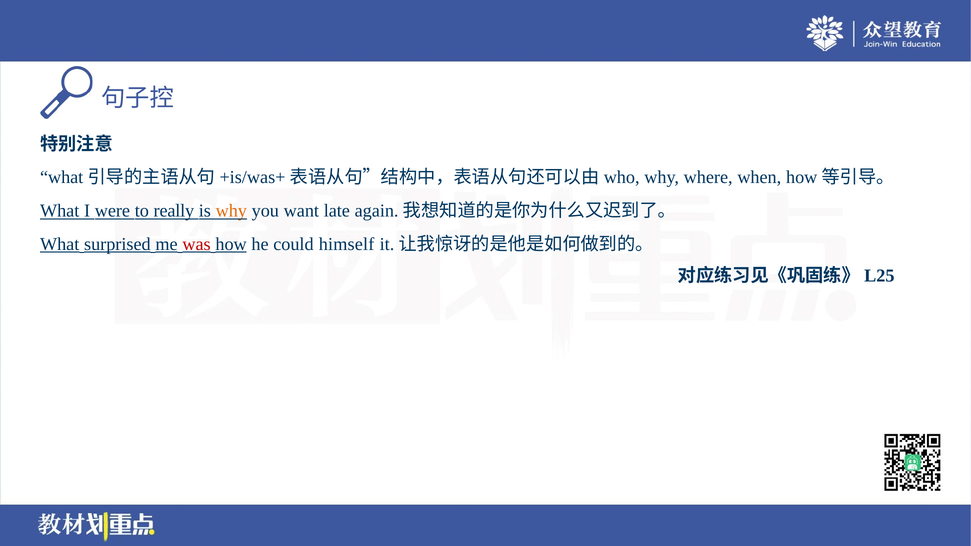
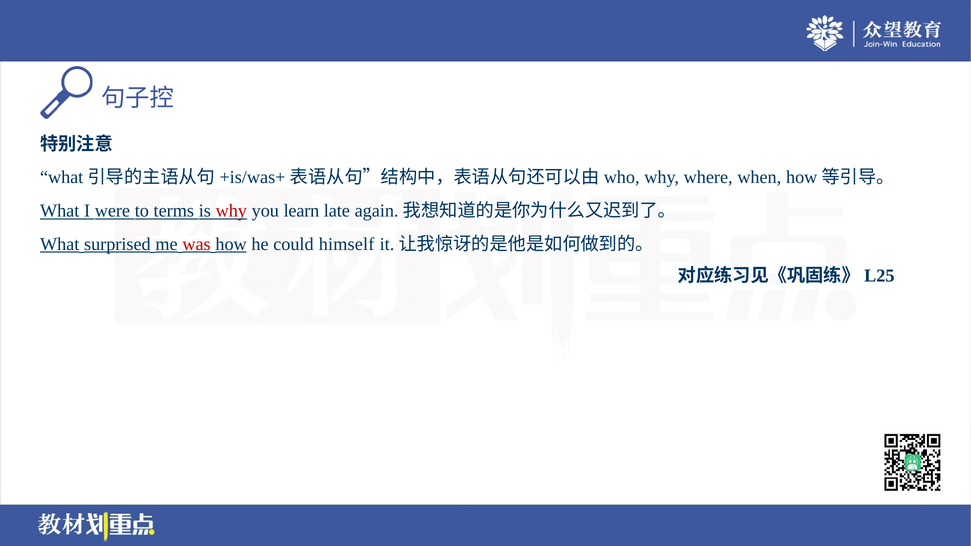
really: really -> terms
why at (231, 211) colour: orange -> red
want: want -> learn
